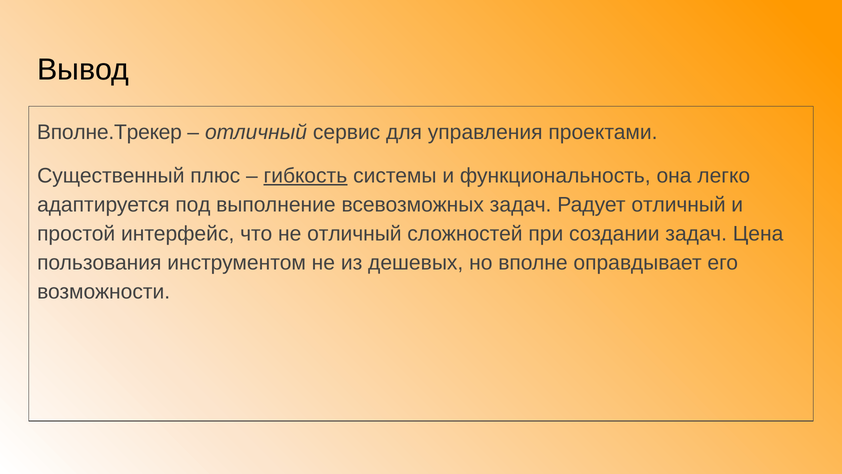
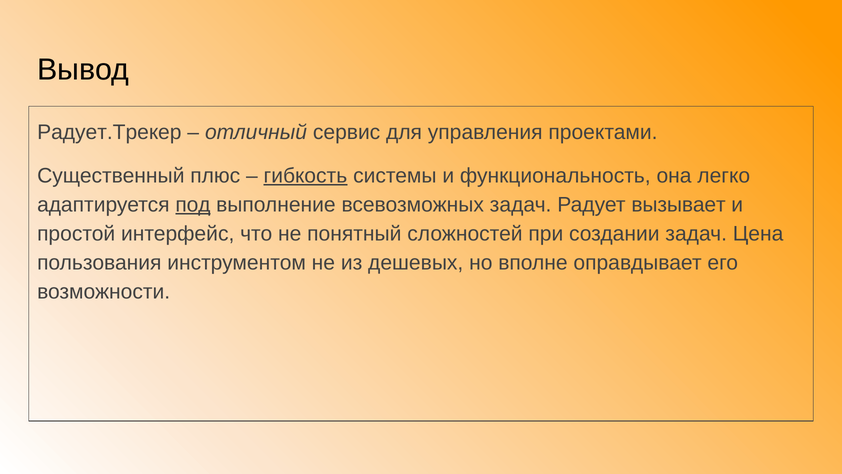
Вполне.Трекер: Вполне.Трекер -> Радует.Трекер
под underline: none -> present
Радует отличный: отличный -> вызывает
не отличный: отличный -> понятный
